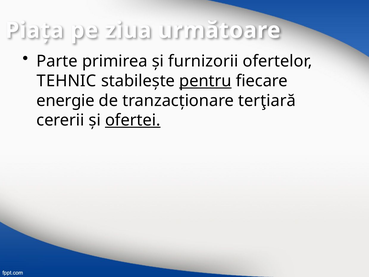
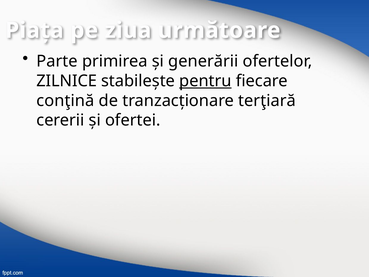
furnizorii: furnizorii -> generării
TEHNIC: TEHNIC -> ZILNICE
energie: energie -> conţină
ofertei underline: present -> none
